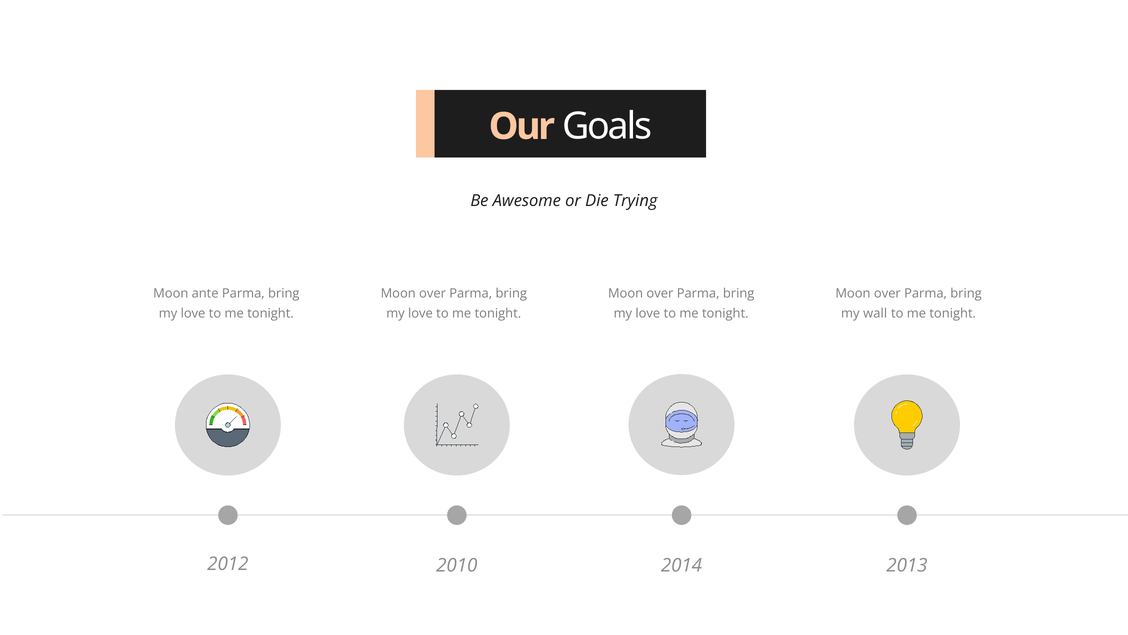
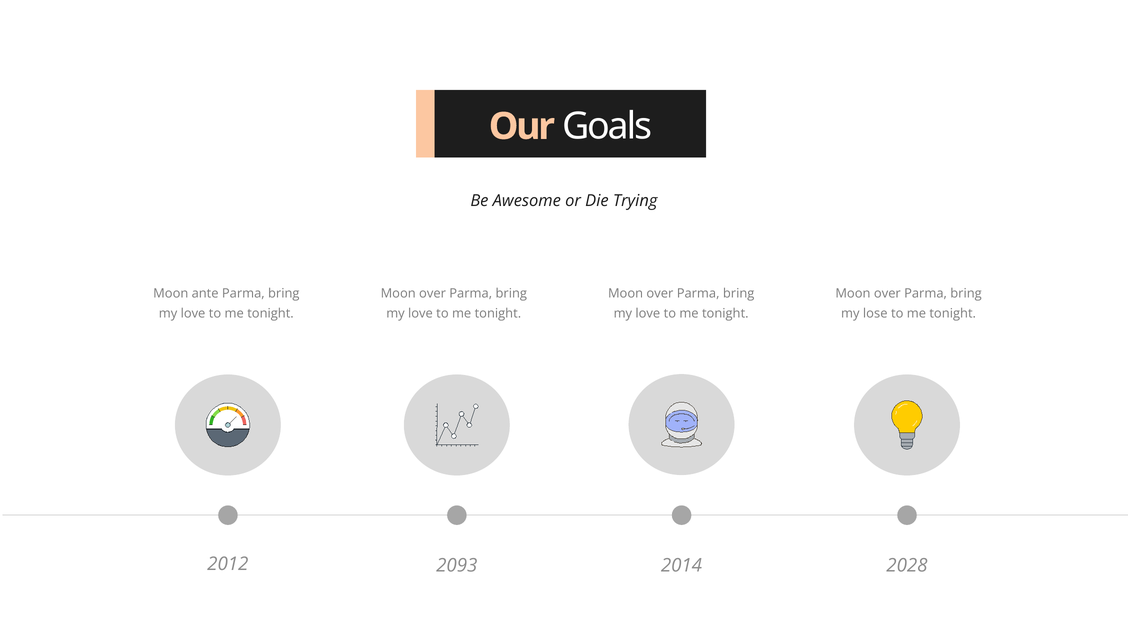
wall: wall -> lose
2010: 2010 -> 2093
2013: 2013 -> 2028
